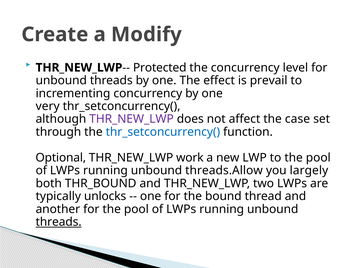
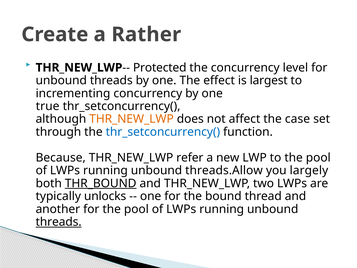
Modify: Modify -> Rather
prevail: prevail -> largest
very: very -> true
THR_NEW_LWP at (132, 119) colour: purple -> orange
Optional: Optional -> Because
work: work -> refer
THR_BOUND underline: none -> present
